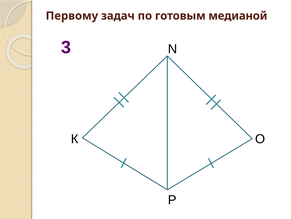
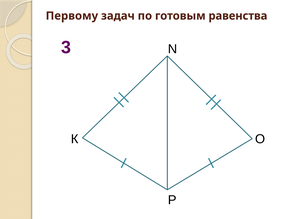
медианой: медианой -> равенства
